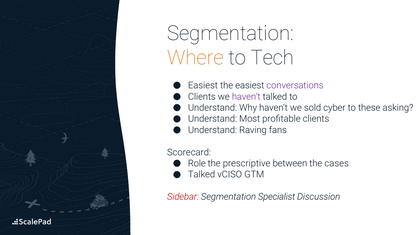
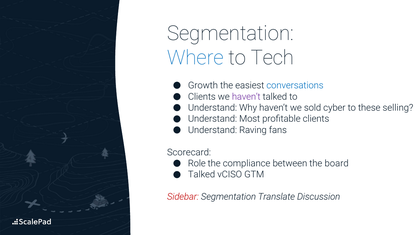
Where colour: orange -> blue
Easiest at (203, 86): Easiest -> Growth
conversations colour: purple -> blue
asking: asking -> selling
prescriptive: prescriptive -> compliance
cases: cases -> board
Specialist: Specialist -> Translate
